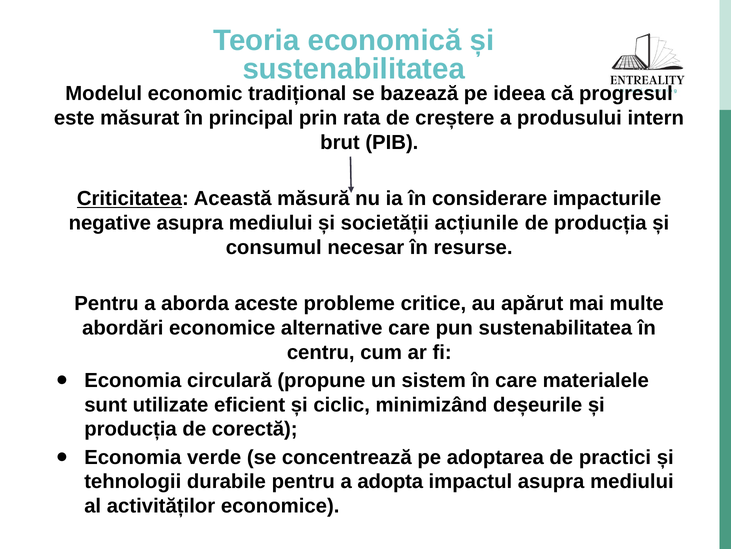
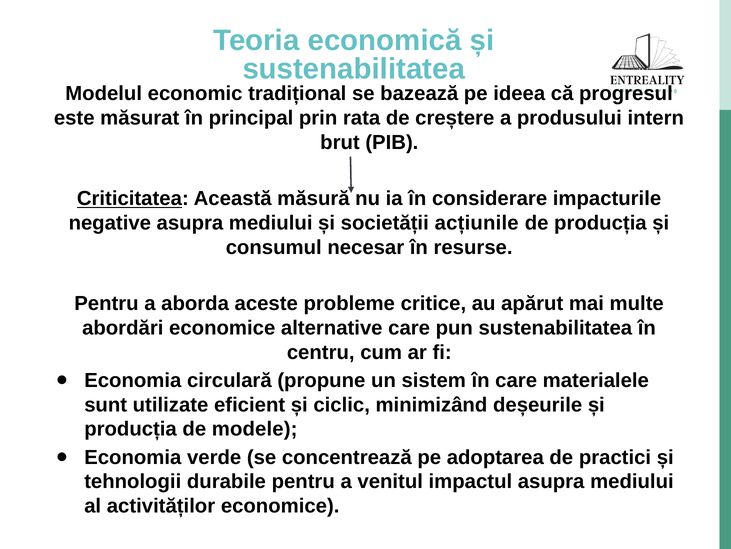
corectă: corectă -> modele
adopta: adopta -> venitul
